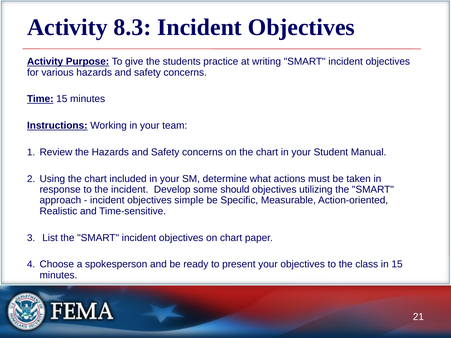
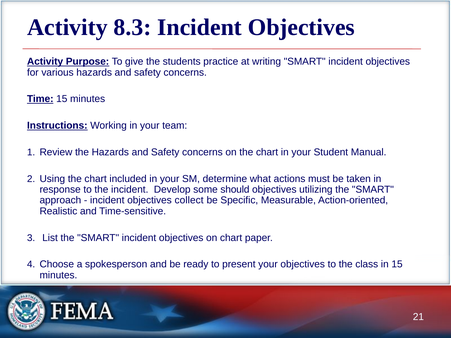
simple: simple -> collect
